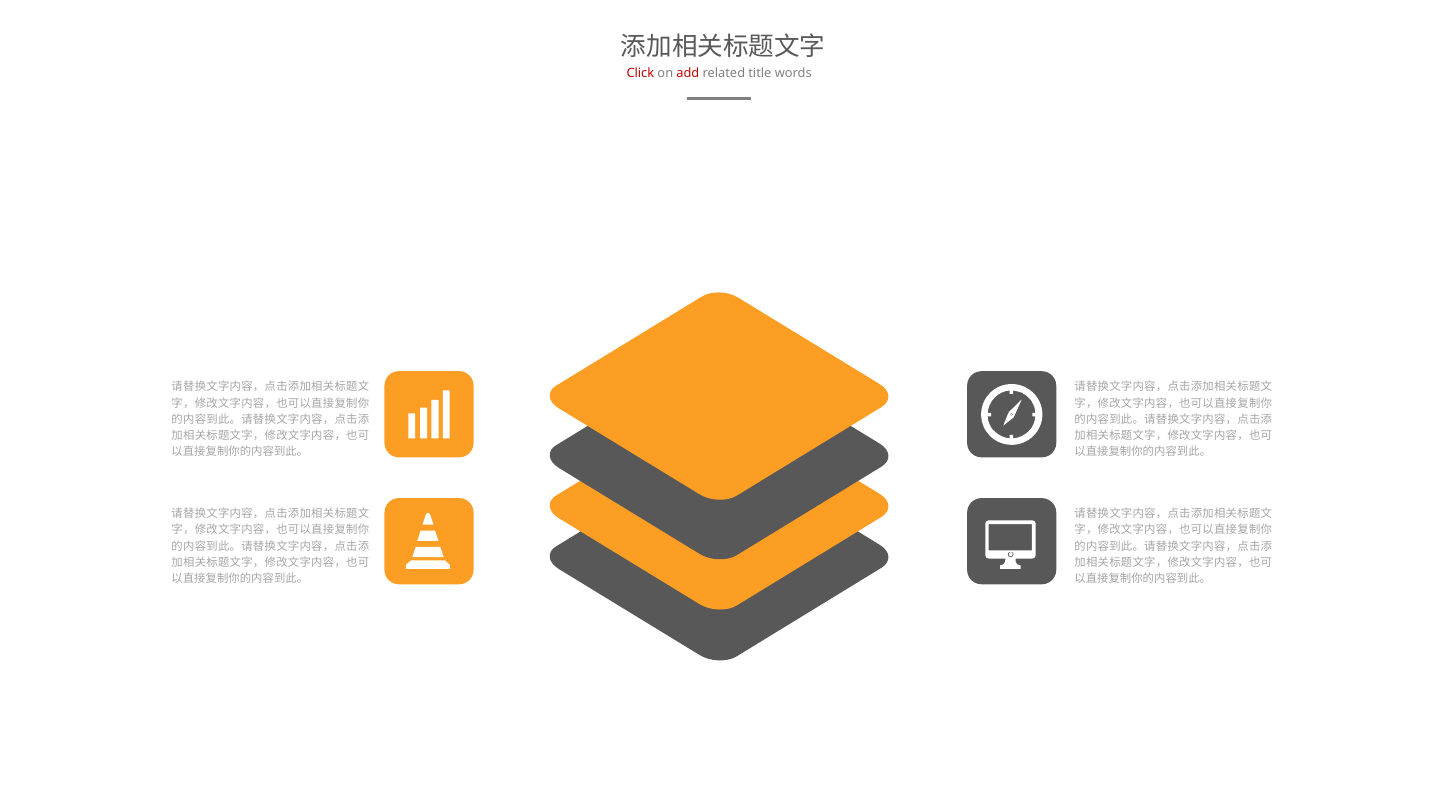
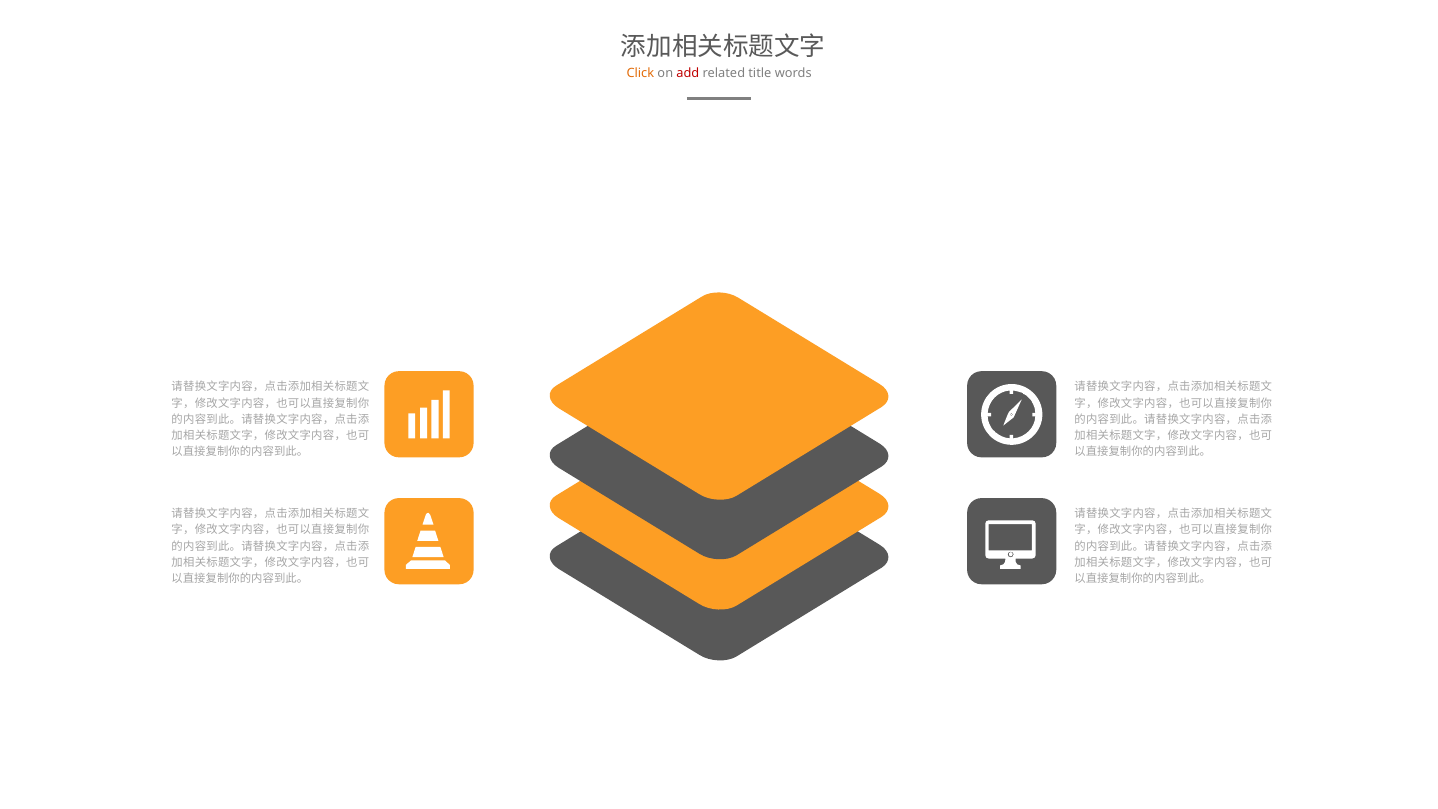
Click colour: red -> orange
